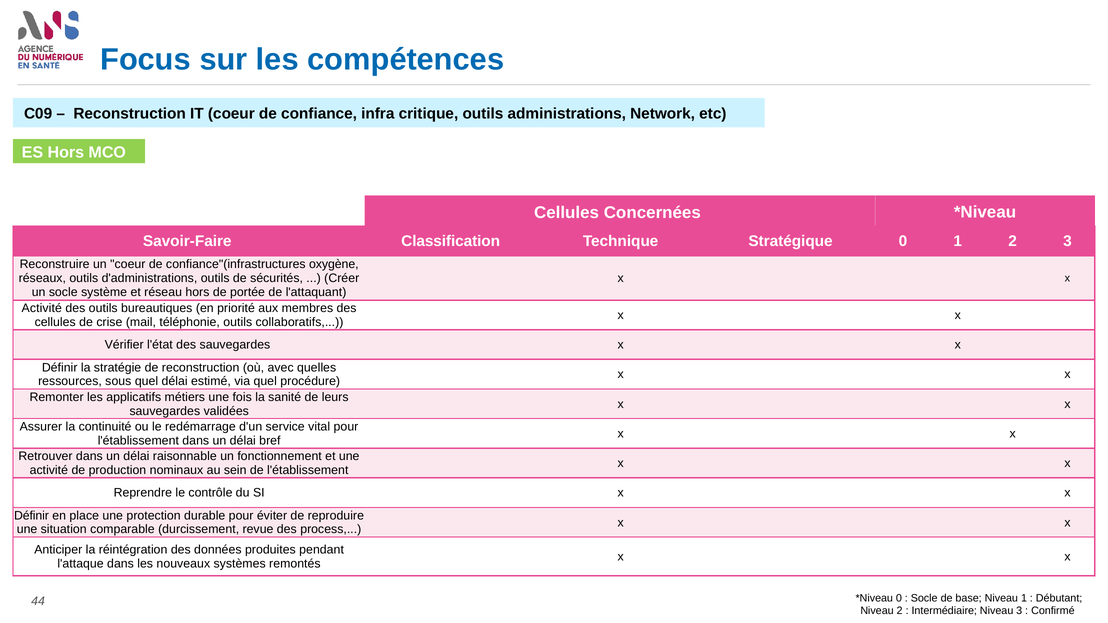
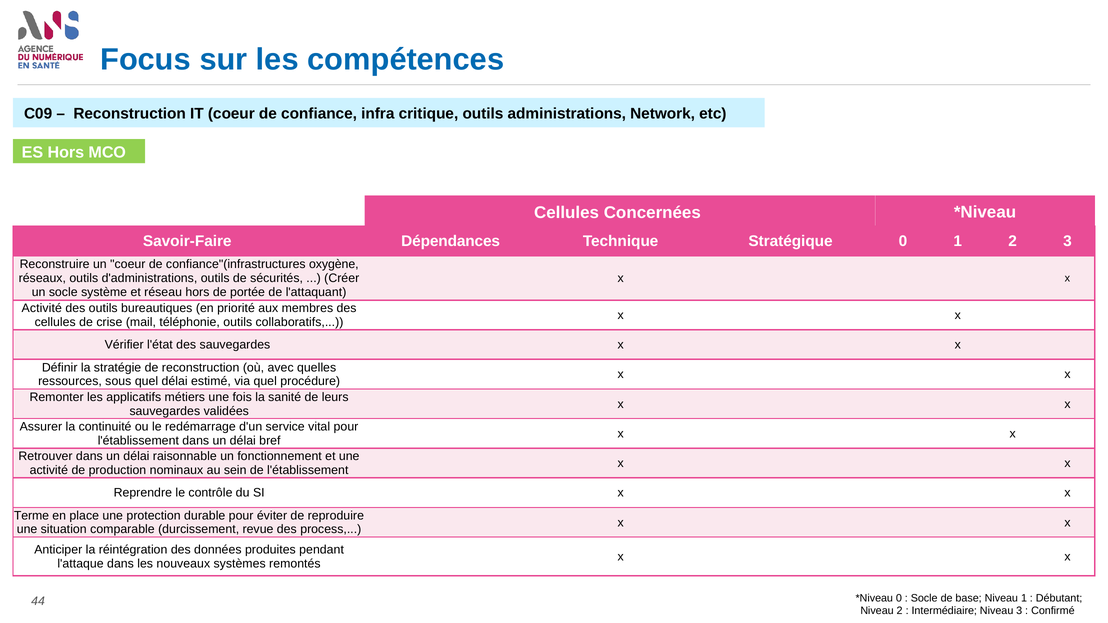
Classification: Classification -> Dépendances
Définir at (31, 516): Définir -> Terme
